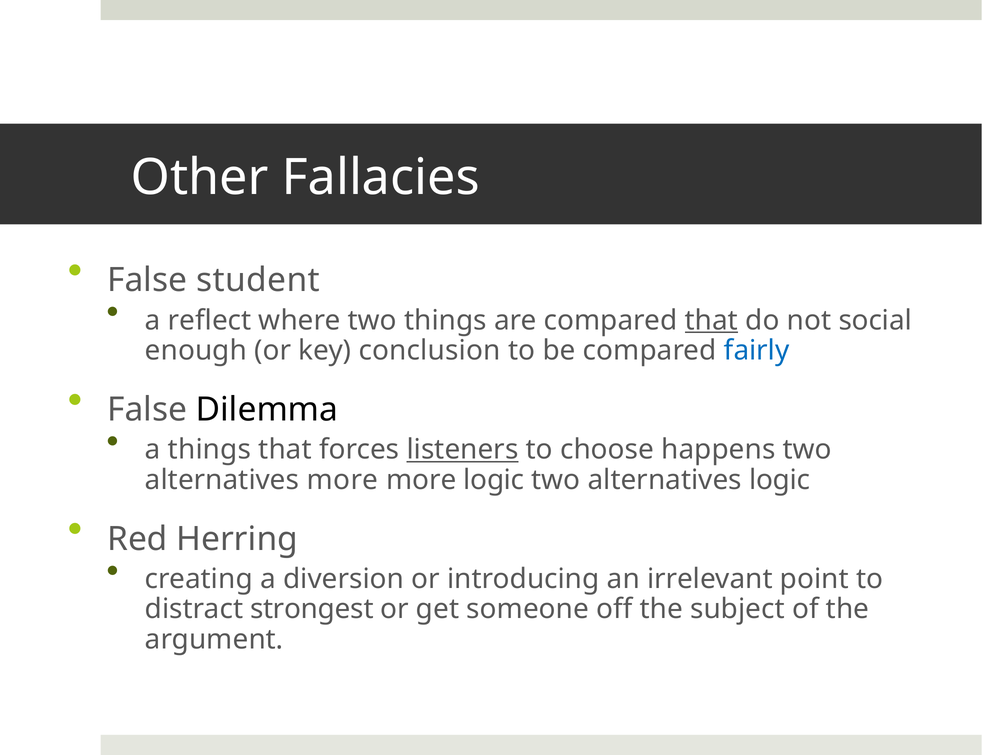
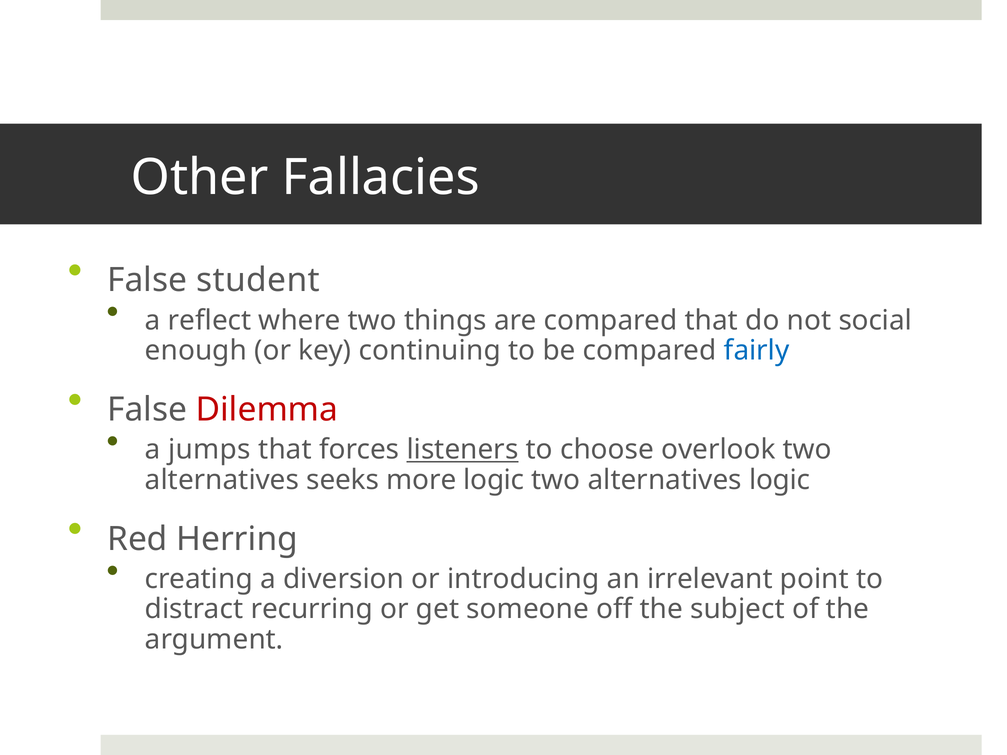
that at (711, 320) underline: present -> none
conclusion: conclusion -> continuing
Dilemma colour: black -> red
a things: things -> jumps
happens: happens -> overlook
alternatives more: more -> seeks
strongest: strongest -> recurring
